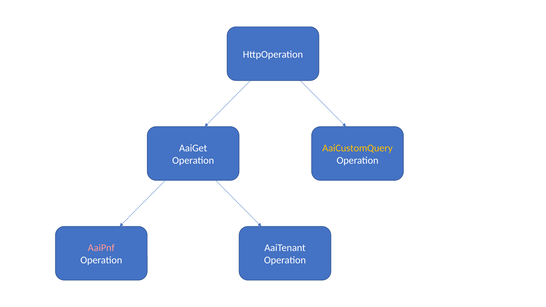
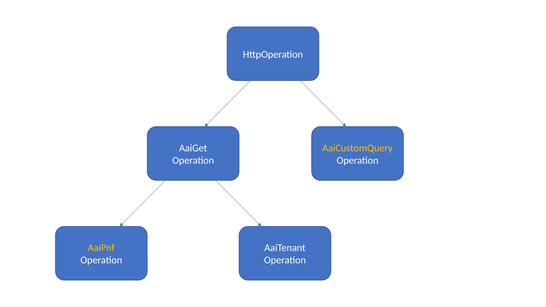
AaiPnf colour: pink -> yellow
